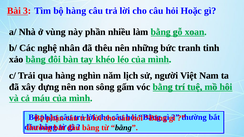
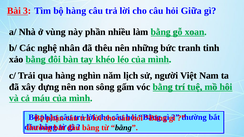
Hoặc: Hoặc -> Giữa
